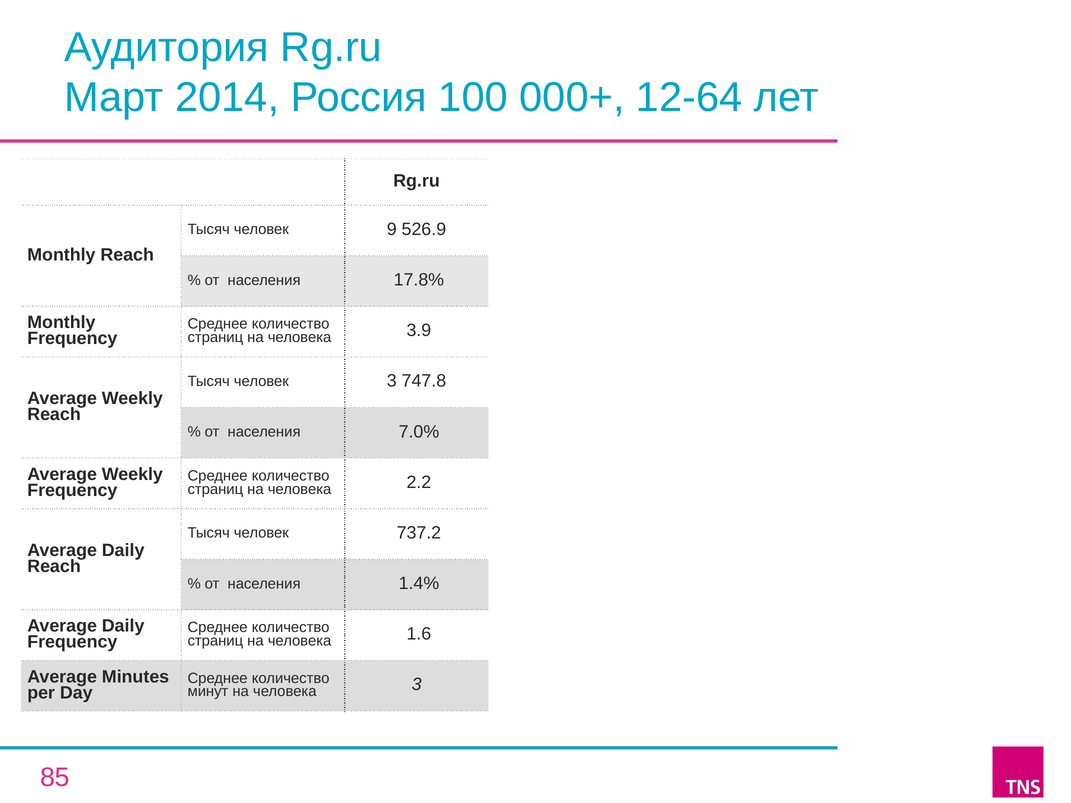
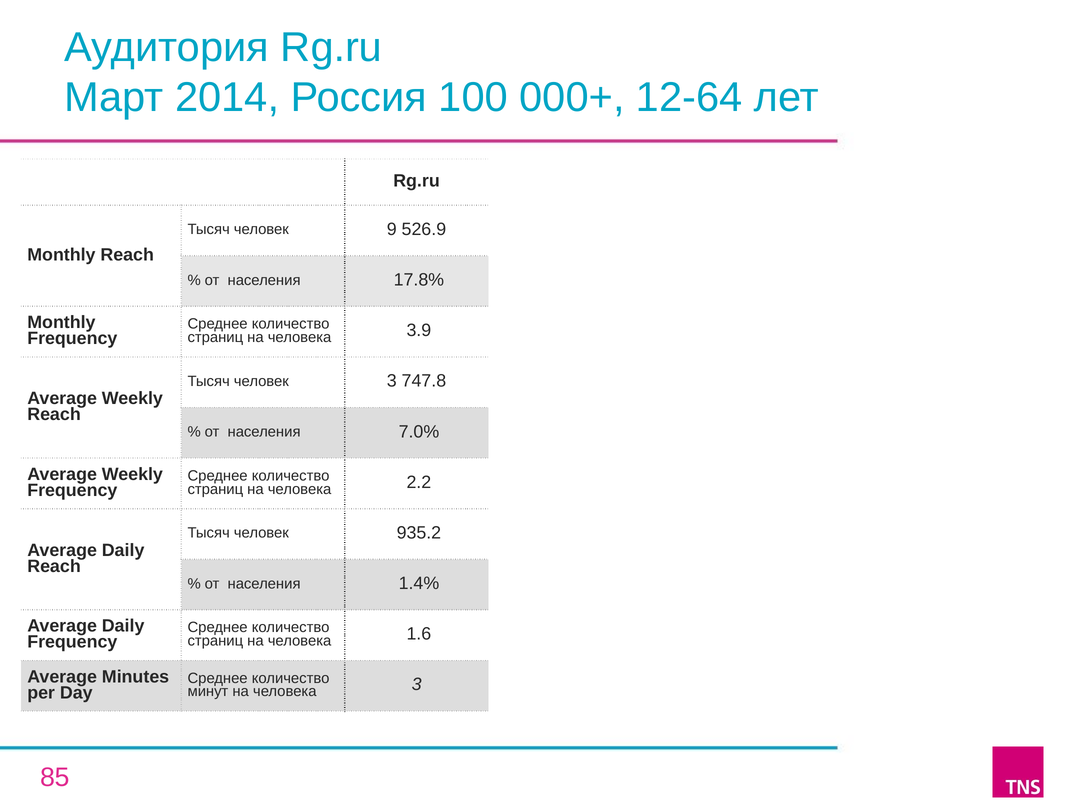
737.2: 737.2 -> 935.2
